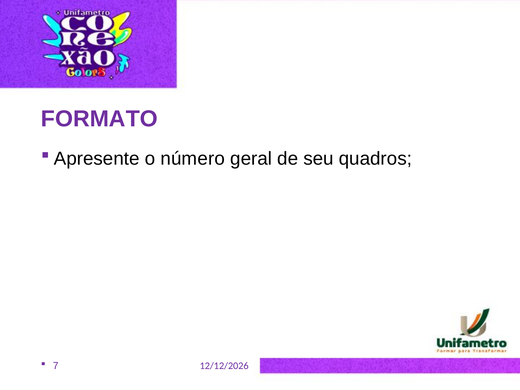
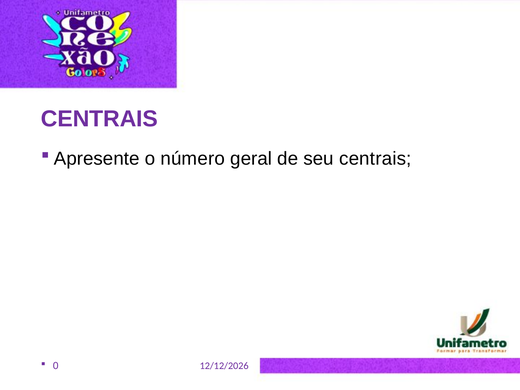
FORMATO at (99, 119): FORMATO -> CENTRAIS
seu quadros: quadros -> centrais
7: 7 -> 0
